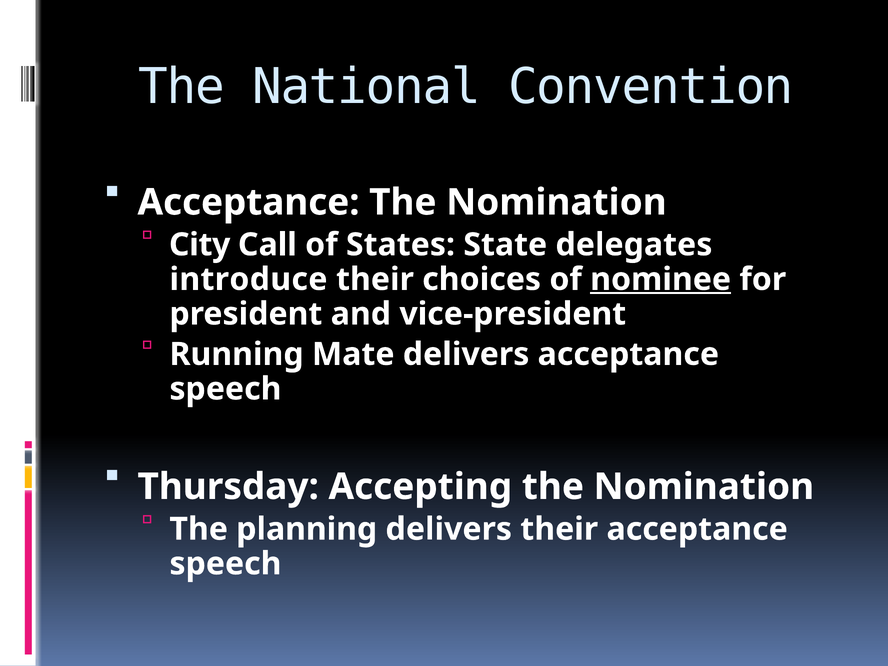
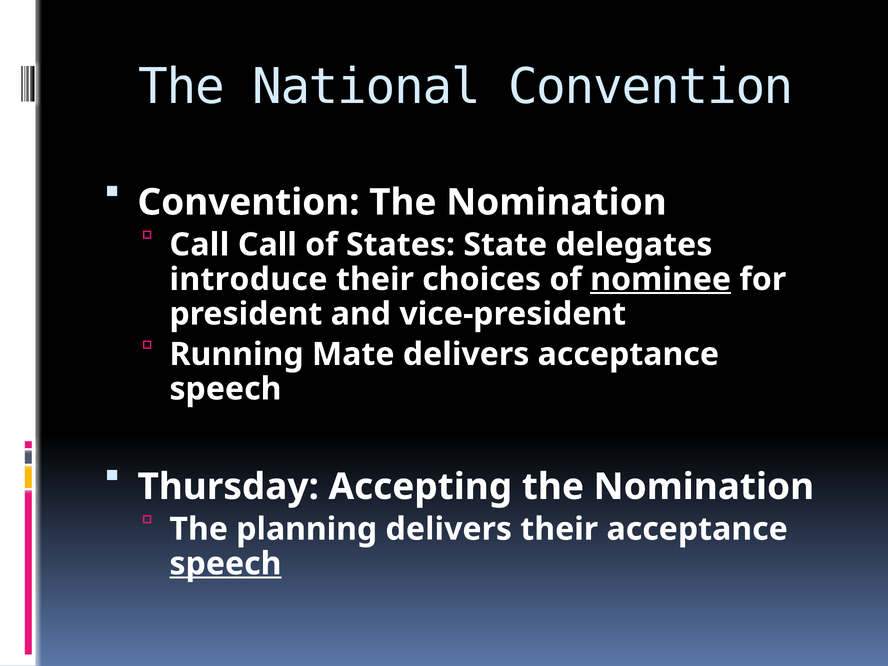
Acceptance at (249, 202): Acceptance -> Convention
City at (200, 245): City -> Call
speech at (225, 564) underline: none -> present
